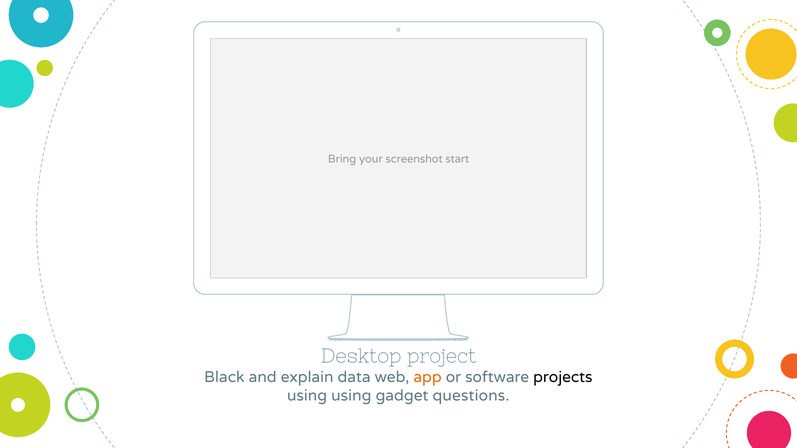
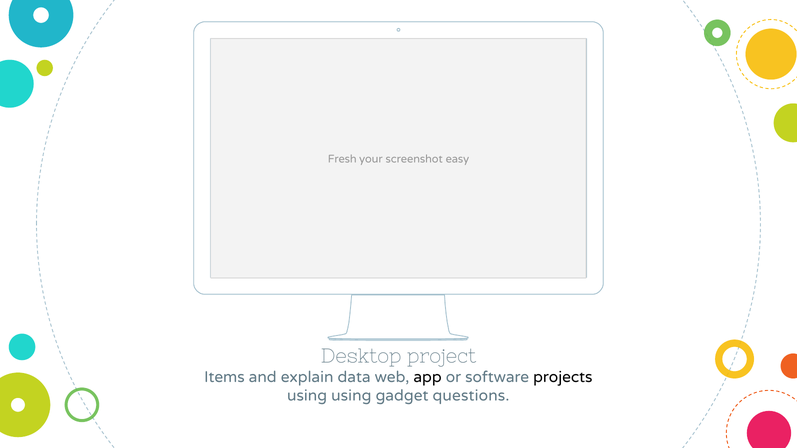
Bring: Bring -> Fresh
start: start -> easy
Black: Black -> Items
app colour: orange -> black
